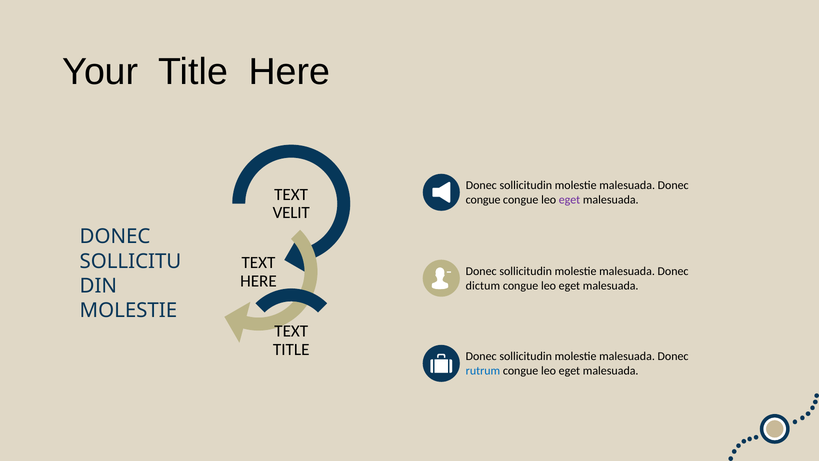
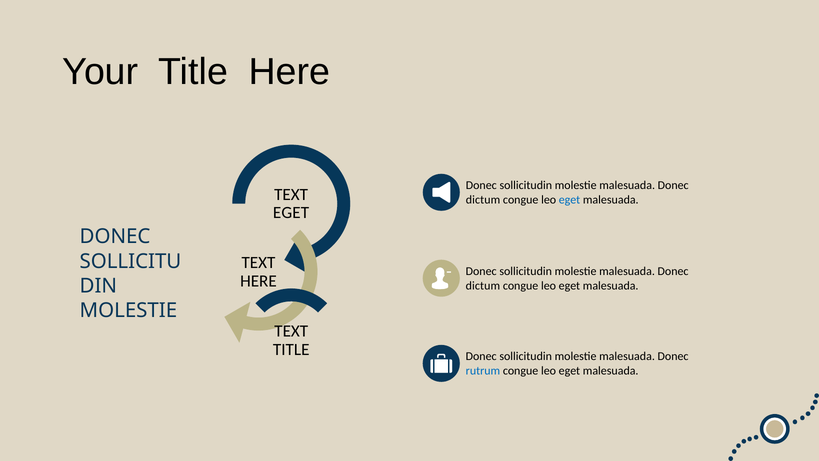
congue at (483, 200): congue -> dictum
eget at (570, 200) colour: purple -> blue
VELIT at (291, 213): VELIT -> EGET
